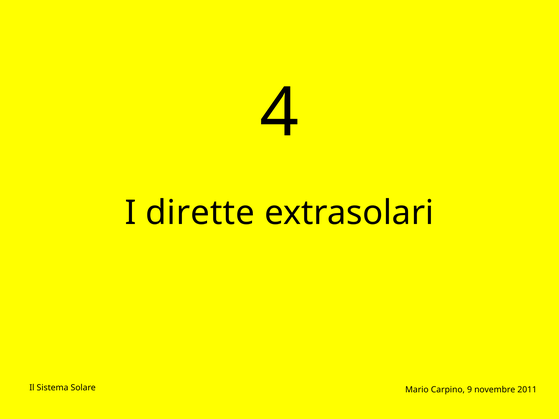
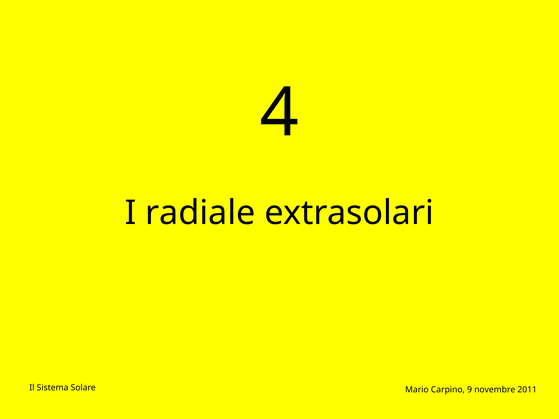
dirette: dirette -> radiale
